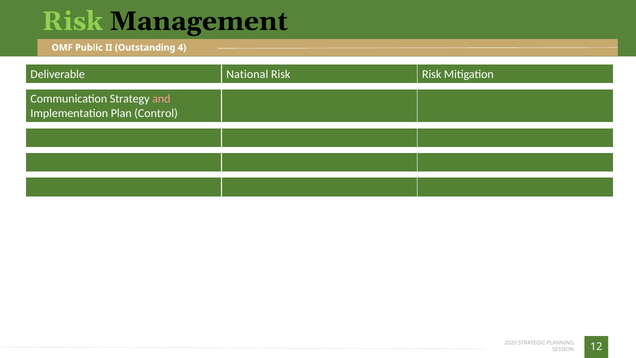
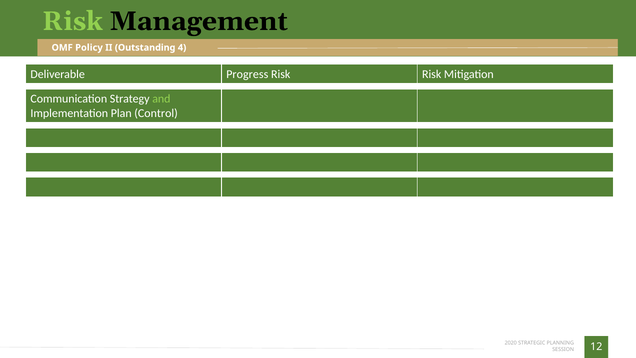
Public: Public -> Policy
National: National -> Progress
and colour: pink -> light green
